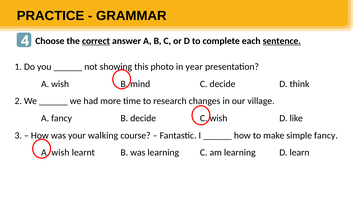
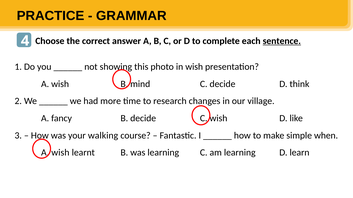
correct underline: present -> none
in year: year -> wish
simple fancy: fancy -> when
